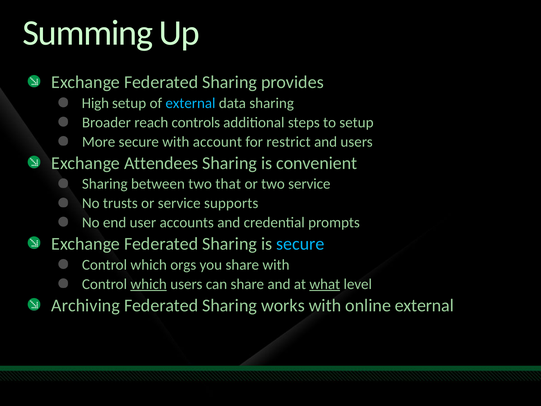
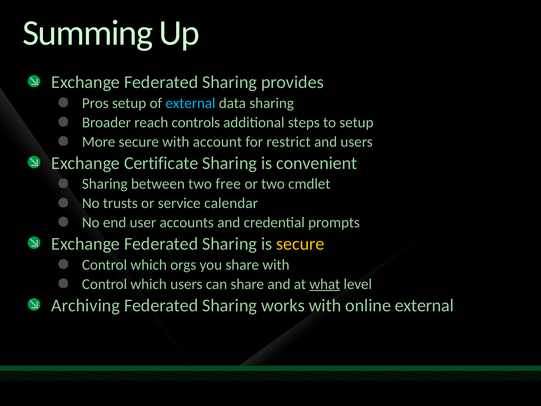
High: High -> Pros
Attendees: Attendees -> Certificate
that: that -> free
two service: service -> cmdlet
supports: supports -> calendar
secure at (300, 244) colour: light blue -> yellow
which at (149, 284) underline: present -> none
